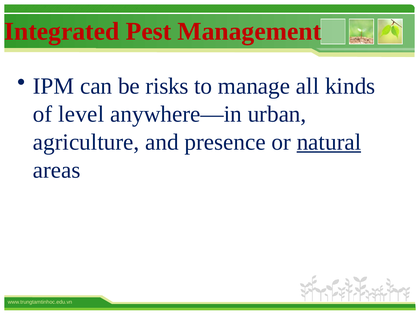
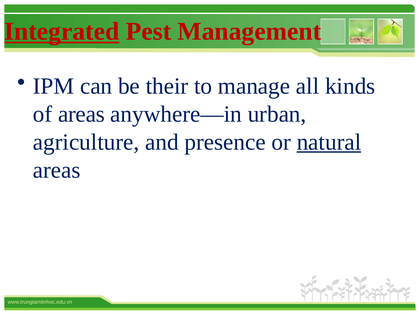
Integrated underline: none -> present
risks: risks -> their
of level: level -> areas
